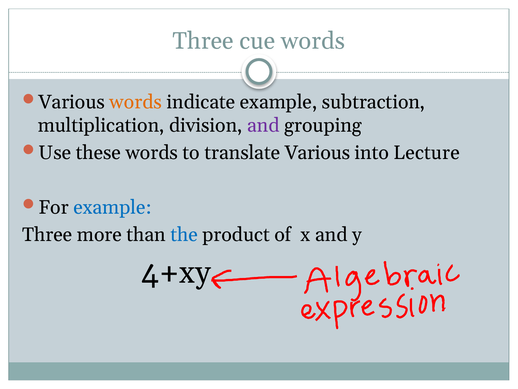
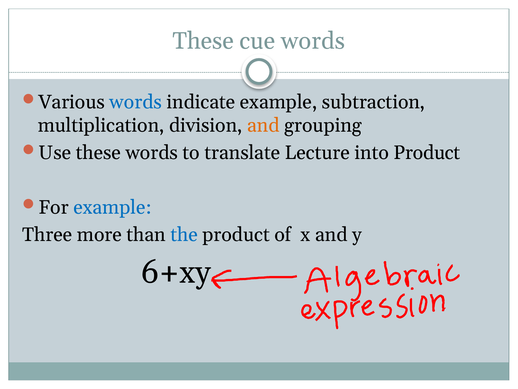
Three at (203, 41): Three -> These
words at (136, 102) colour: orange -> blue
and at (263, 125) colour: purple -> orange
translate Various: Various -> Lecture
into Lecture: Lecture -> Product
4+xy: 4+xy -> 6+xy
